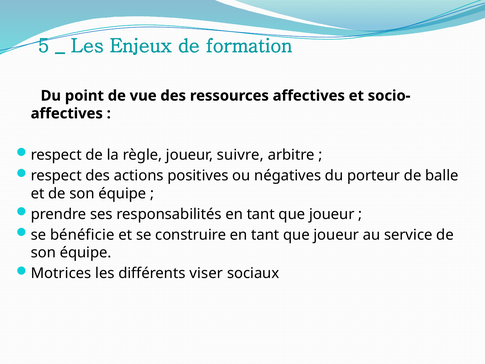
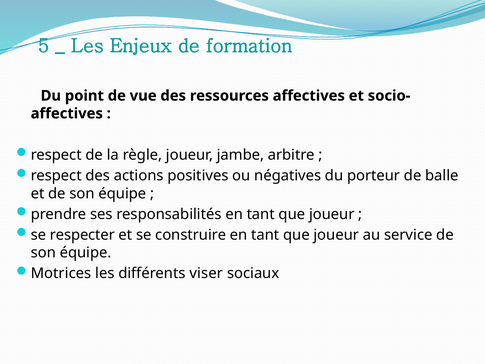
suivre: suivre -> jambe
bénéficie: bénéficie -> respecter
